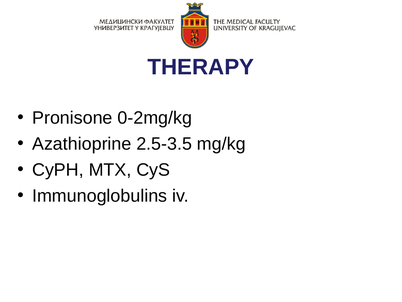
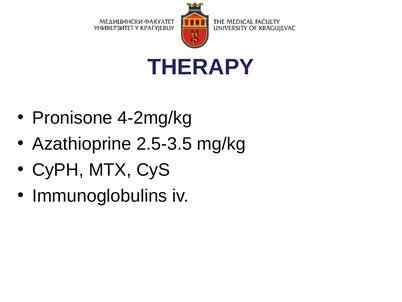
0-2mg/kg: 0-2mg/kg -> 4-2mg/kg
